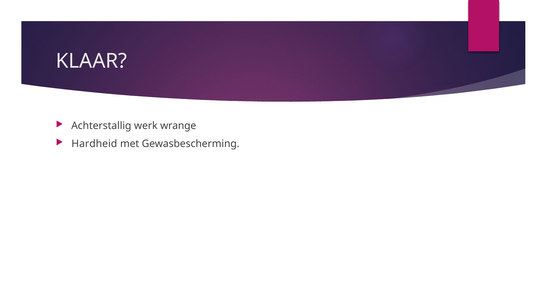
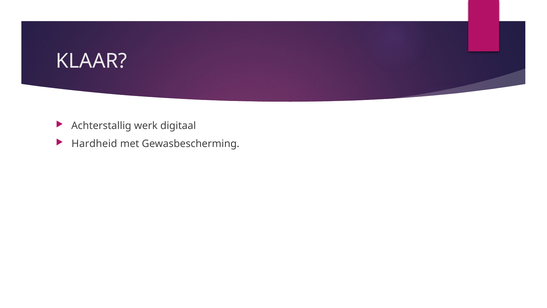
wrange: wrange -> digitaal
